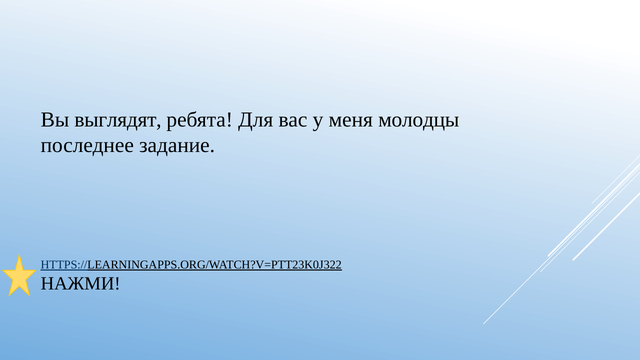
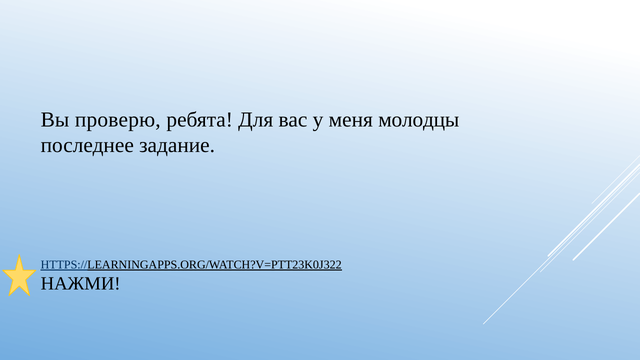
выглядят: выглядят -> проверю
